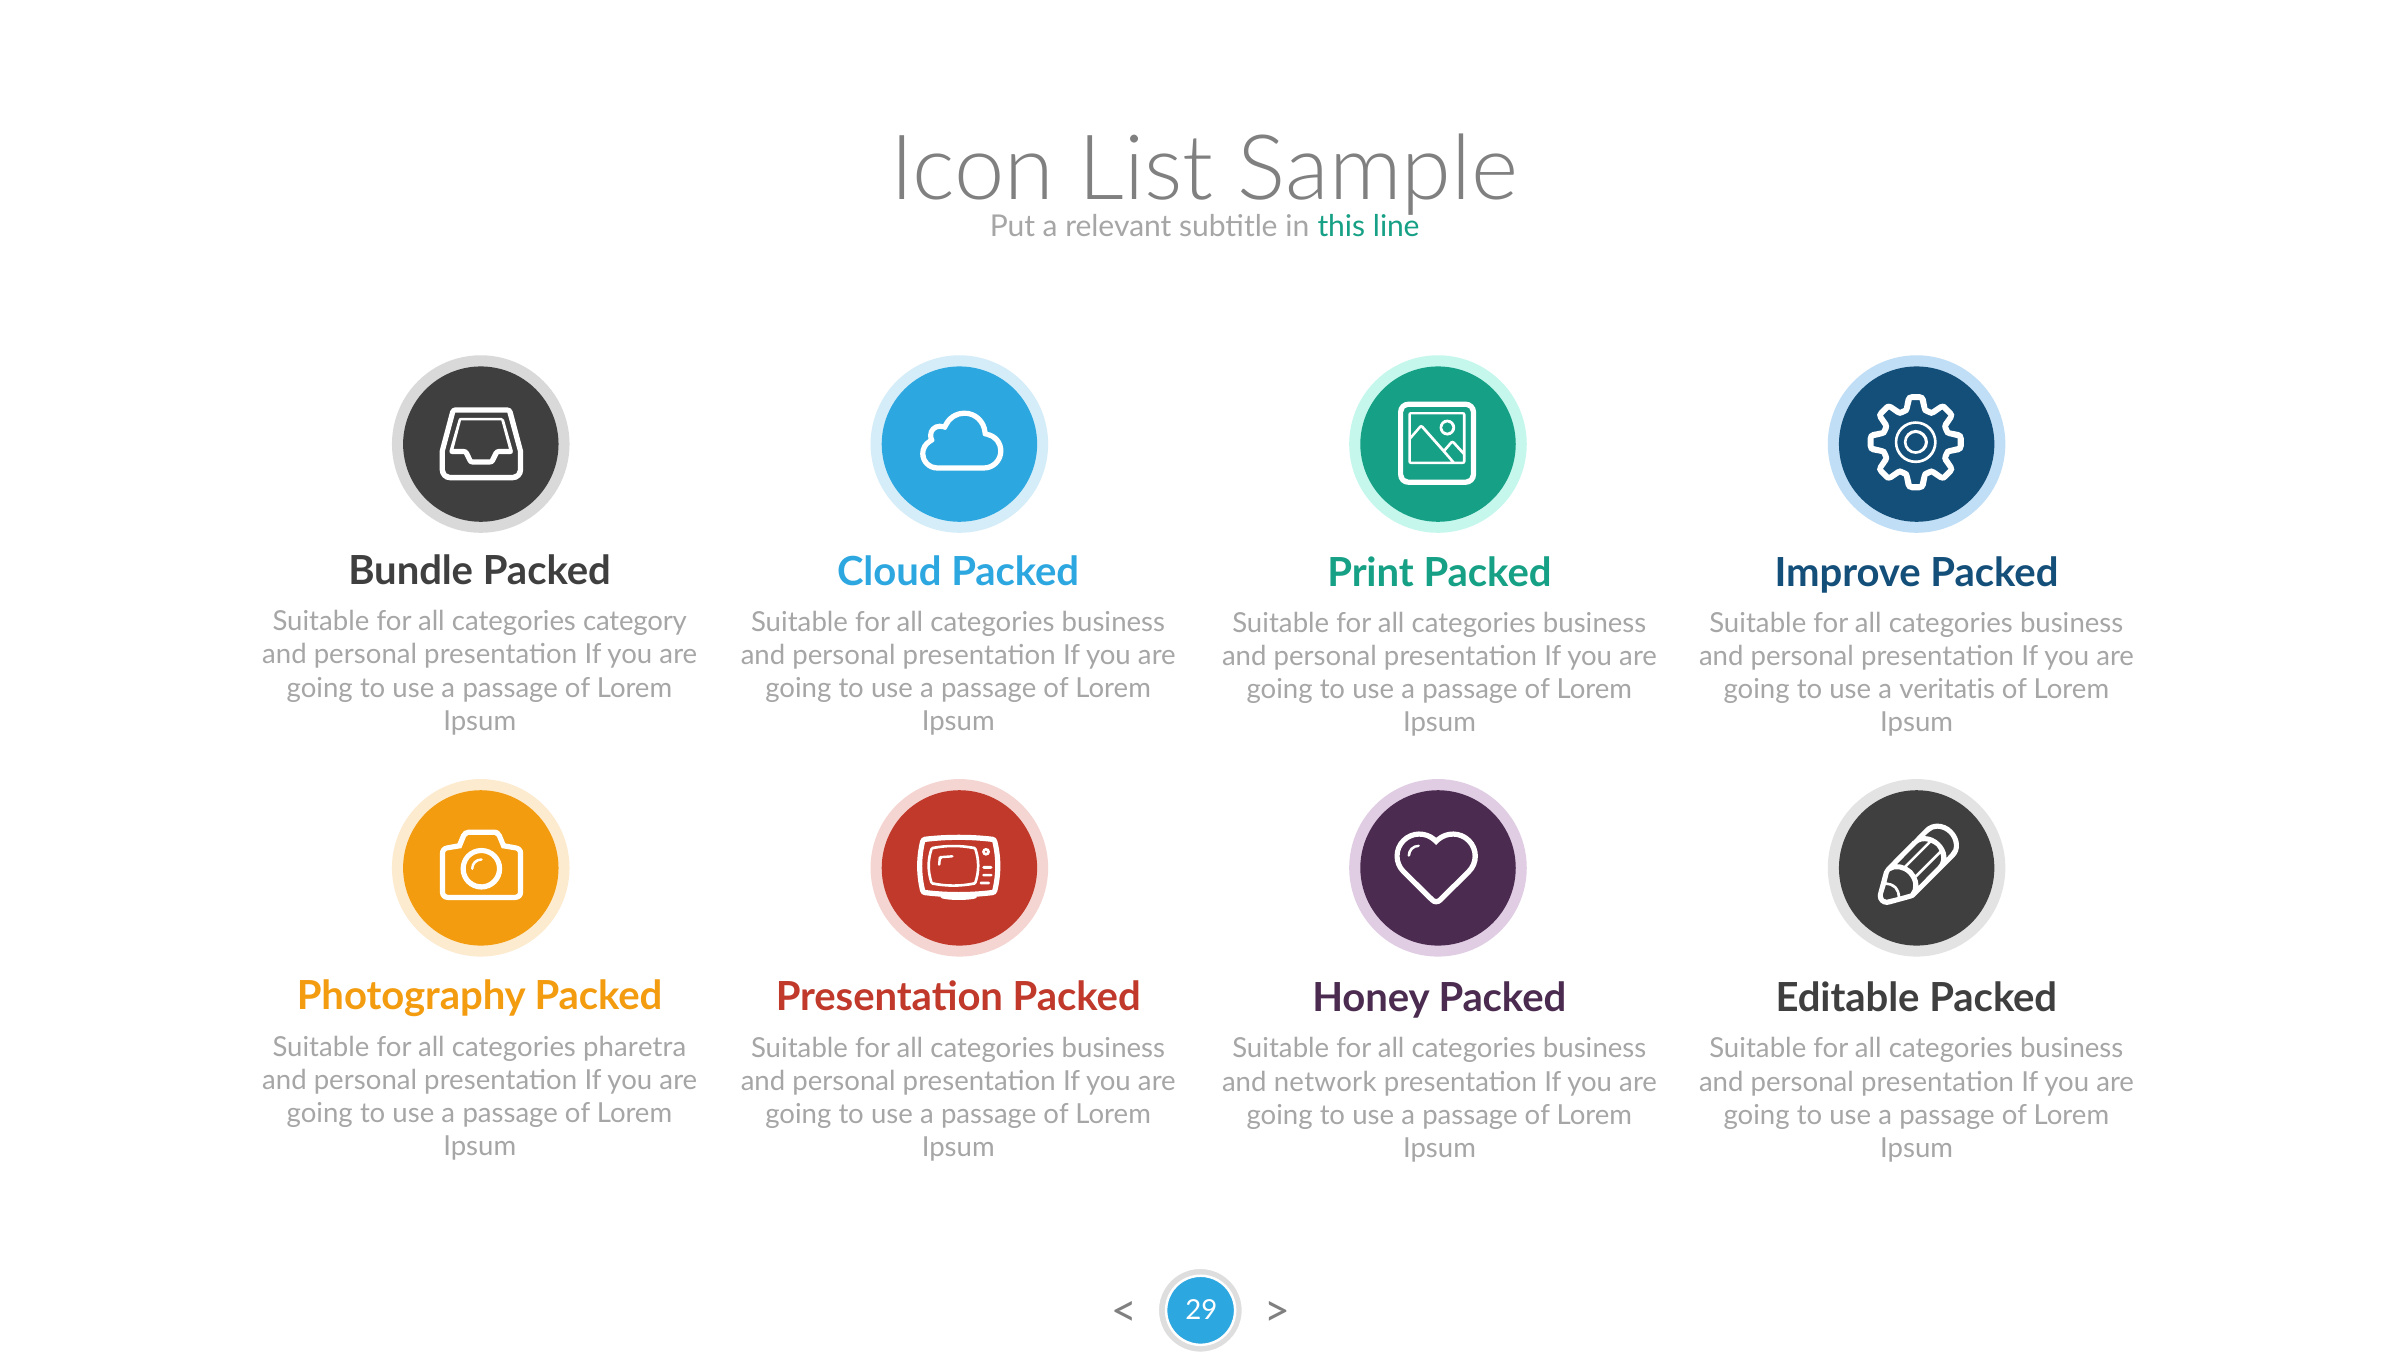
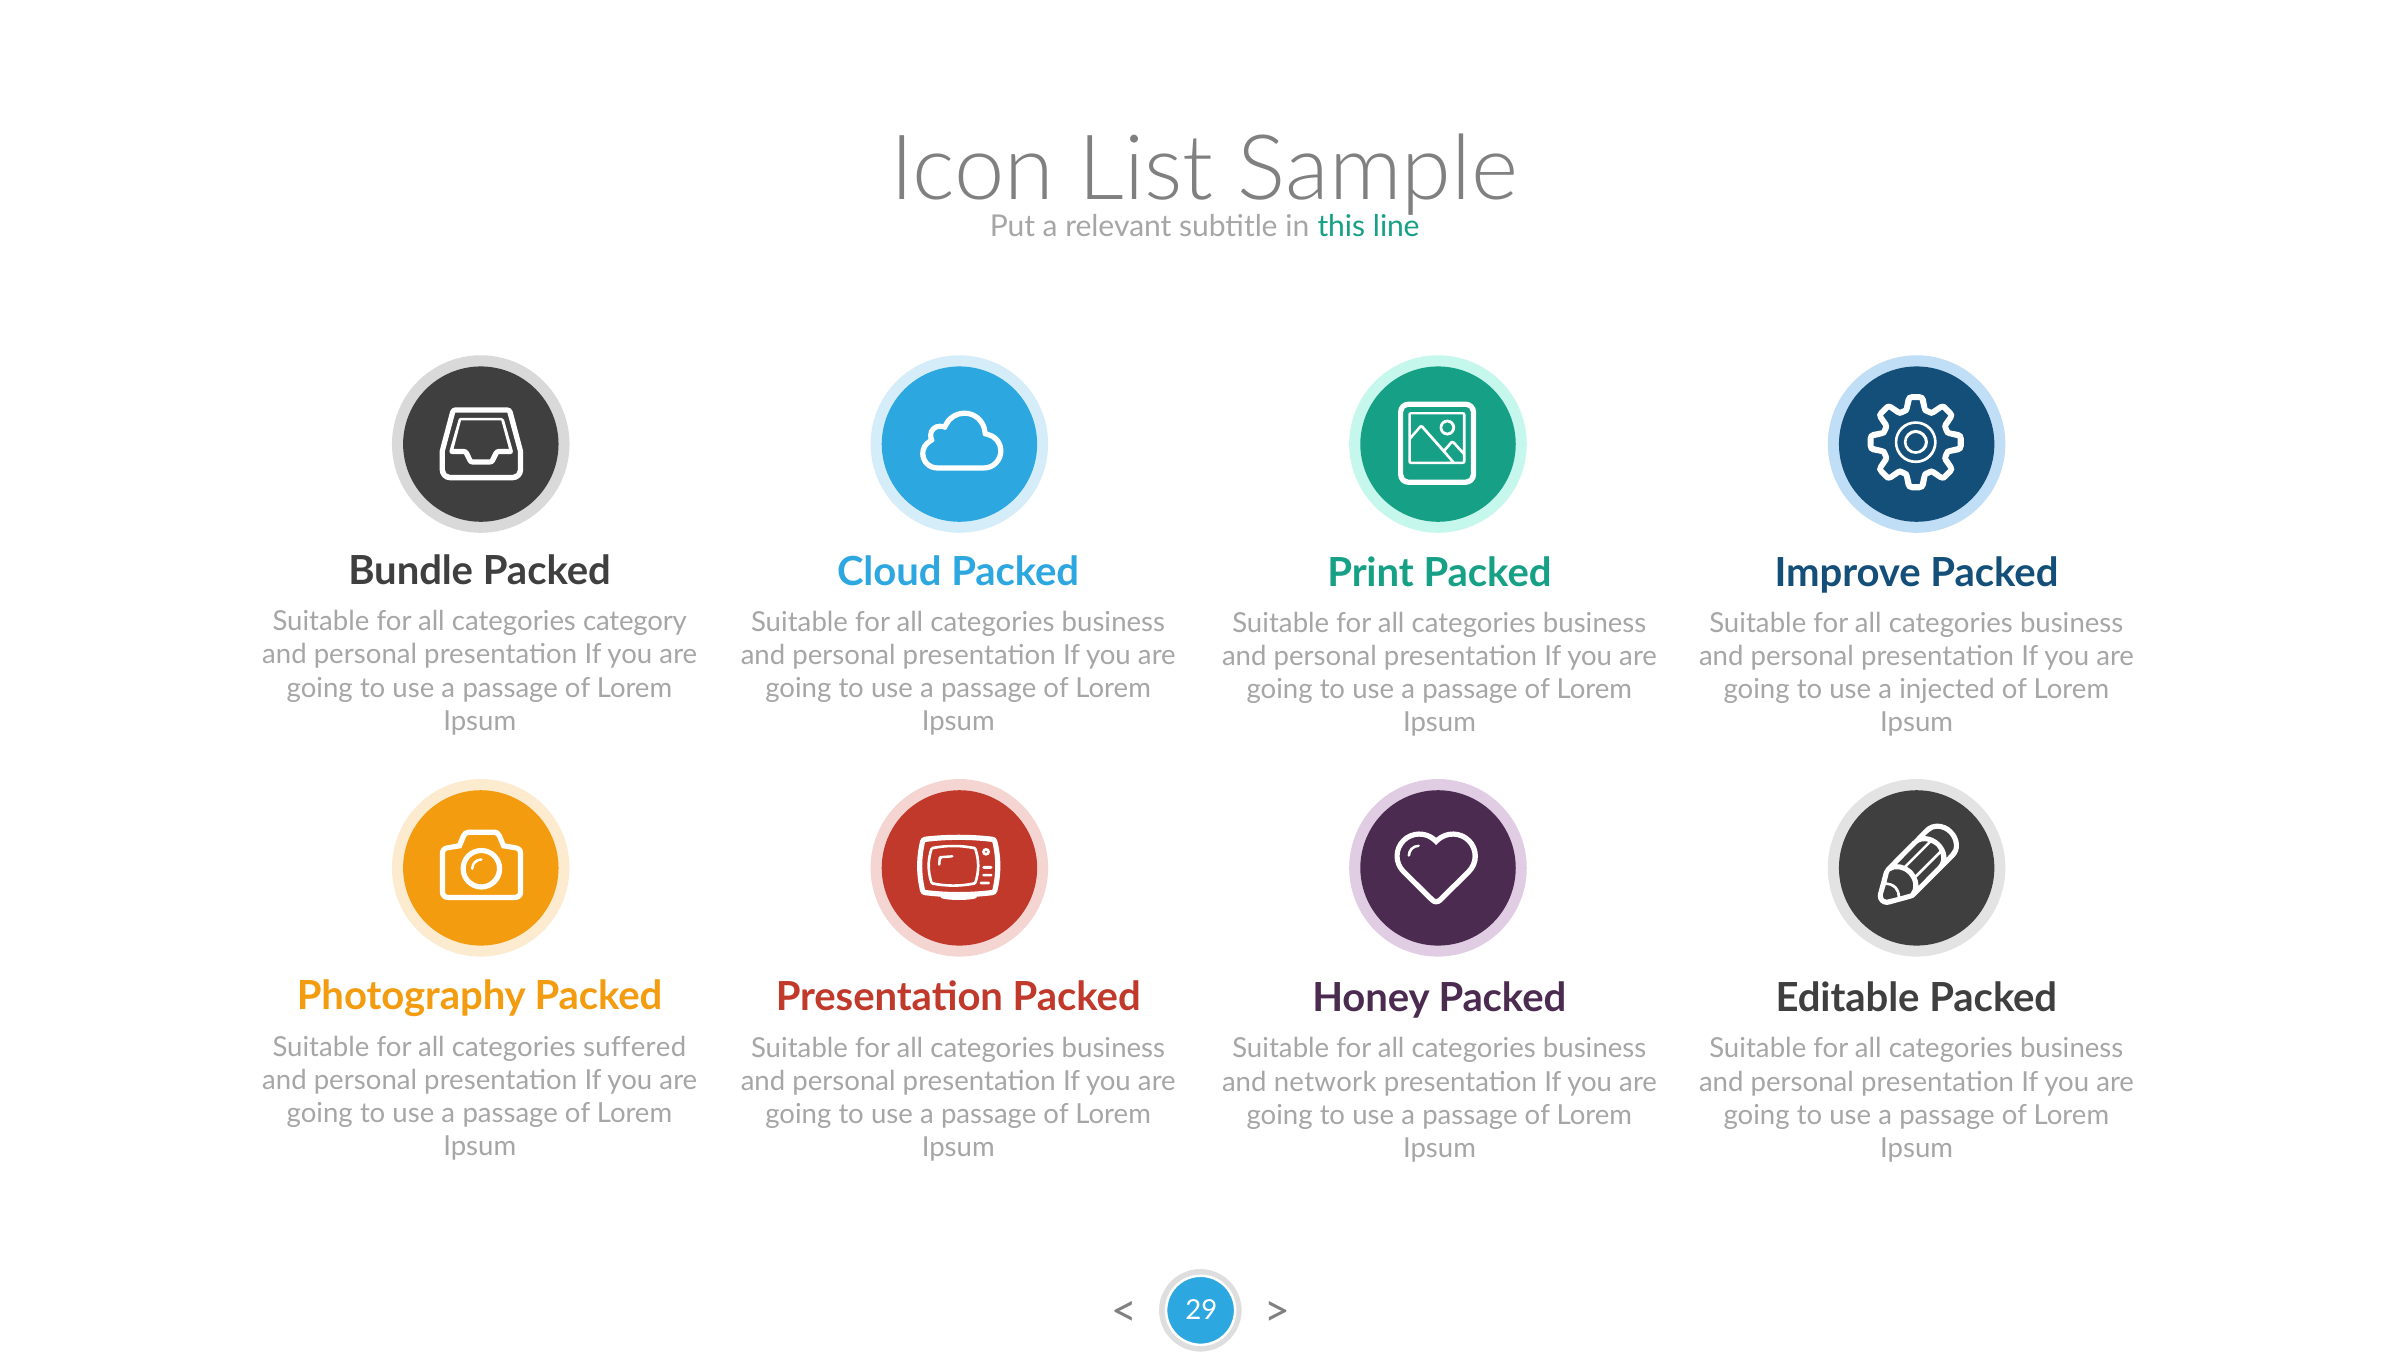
veritatis: veritatis -> injected
pharetra: pharetra -> suffered
